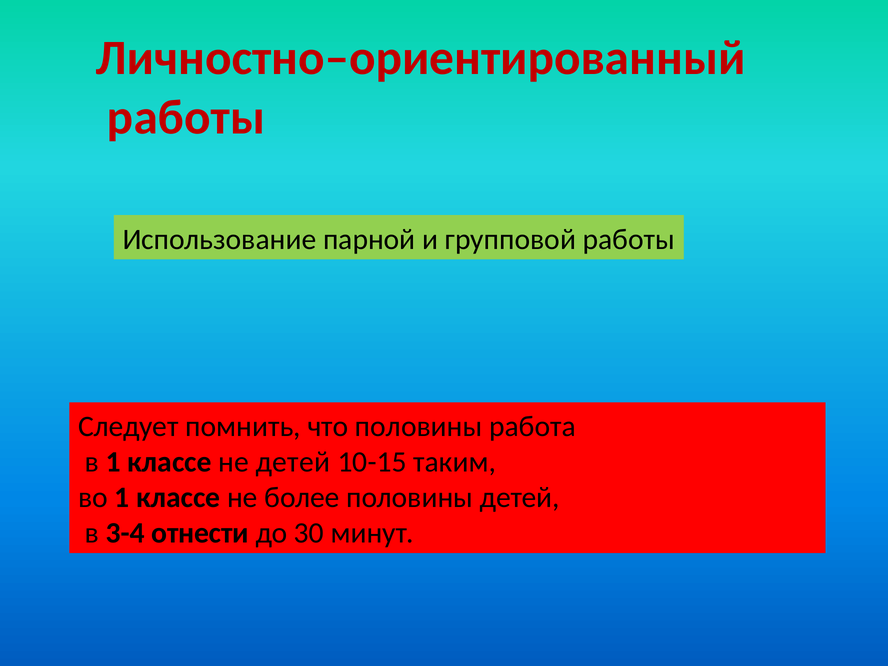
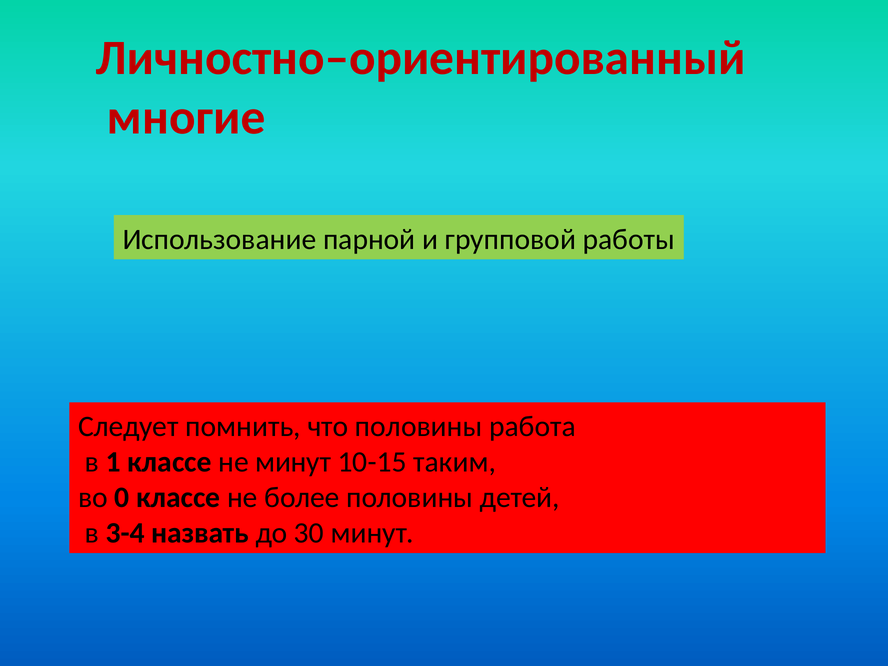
работы at (186, 117): работы -> многие
не детей: детей -> минут
во 1: 1 -> 0
отнести: отнести -> назвать
